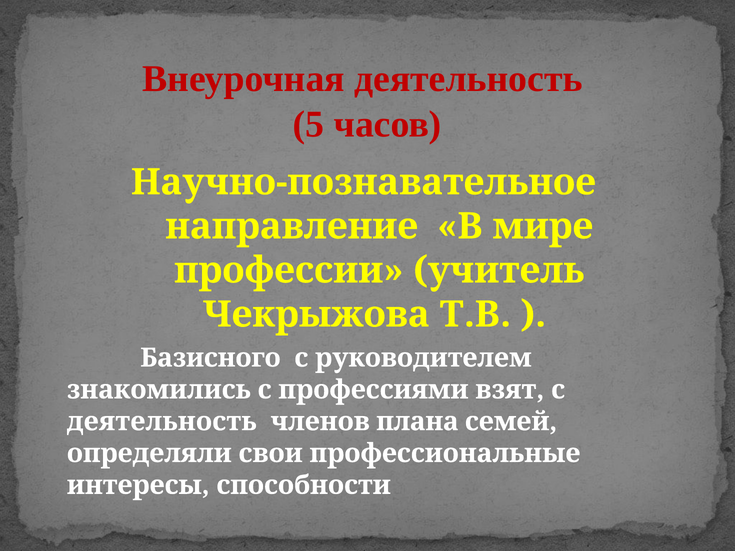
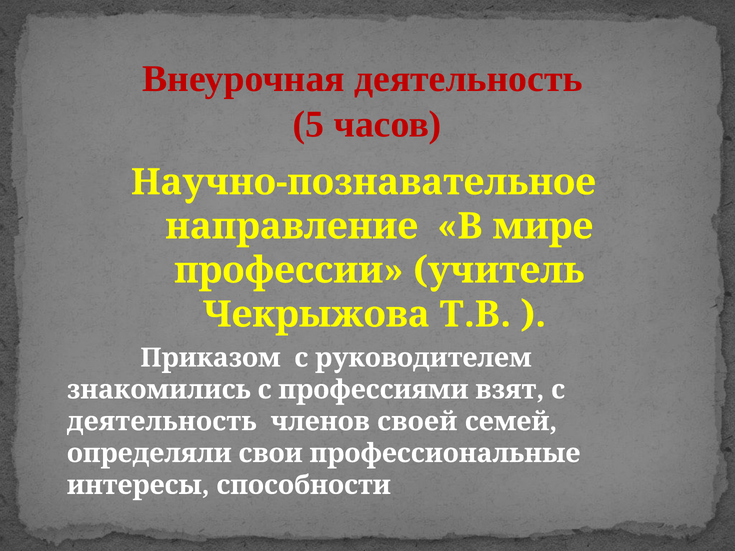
Базисного: Базисного -> Приказом
плана: плана -> своей
